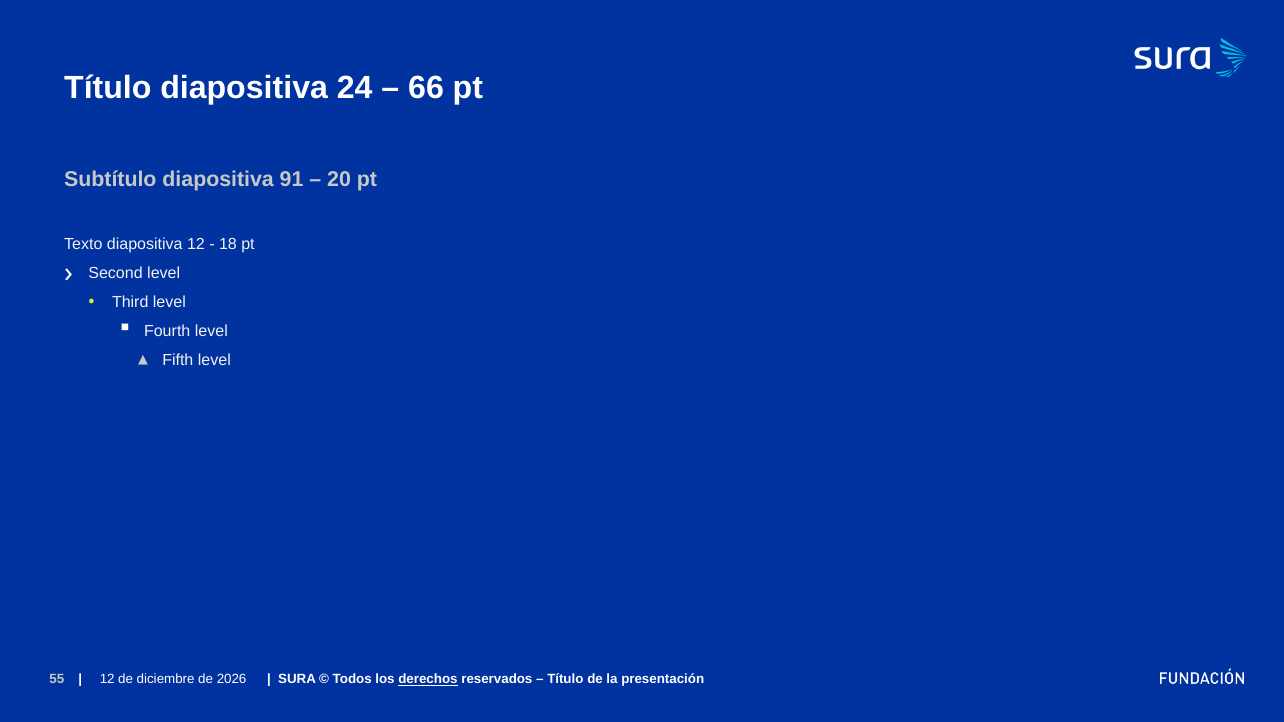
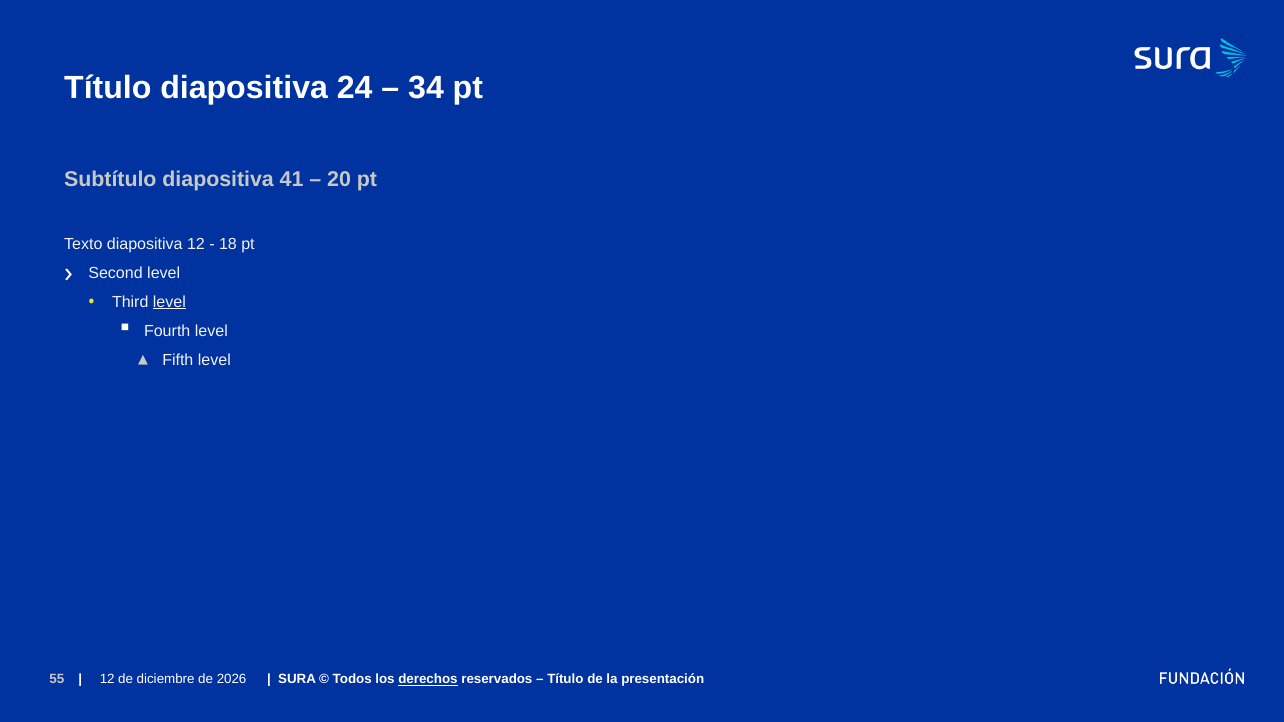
66: 66 -> 34
91: 91 -> 41
level at (169, 302) underline: none -> present
